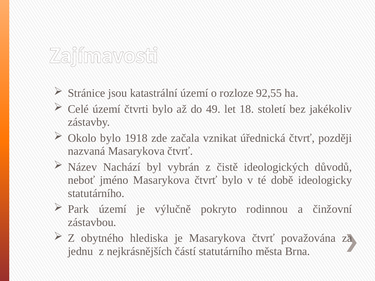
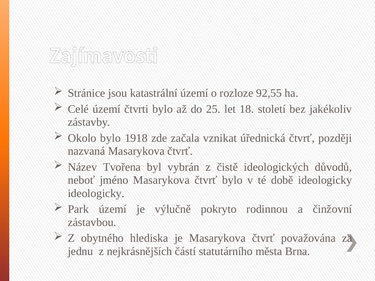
49: 49 -> 25
Nachází: Nachází -> Tvořena
statutárního at (96, 194): statutárního -> ideologicky
